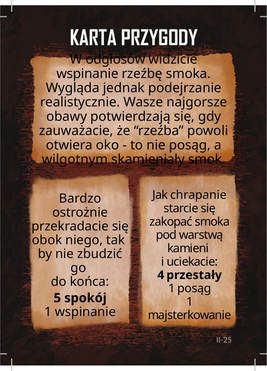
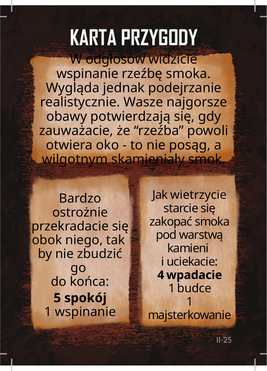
chrapanie: chrapanie -> wietrzycie
przestały: przestały -> wpadacie
1 posąg: posąg -> budce
